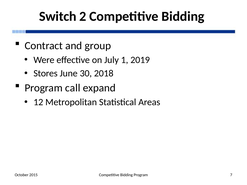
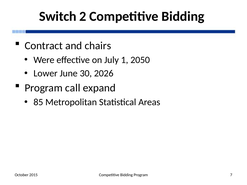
group: group -> chairs
2019: 2019 -> 2050
Stores: Stores -> Lower
2018: 2018 -> 2026
12: 12 -> 85
